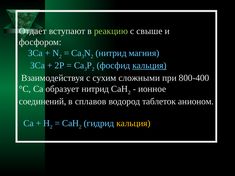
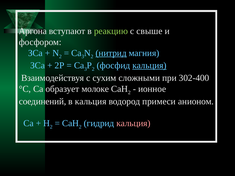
Отдает: Отдает -> Аргона
нитрид at (111, 53) underline: none -> present
800-400: 800-400 -> 302-400
образует нитрид: нитрид -> молоке
в сплавов: сплавов -> кальция
таблеток: таблеток -> примеси
кальция at (133, 123) colour: yellow -> pink
